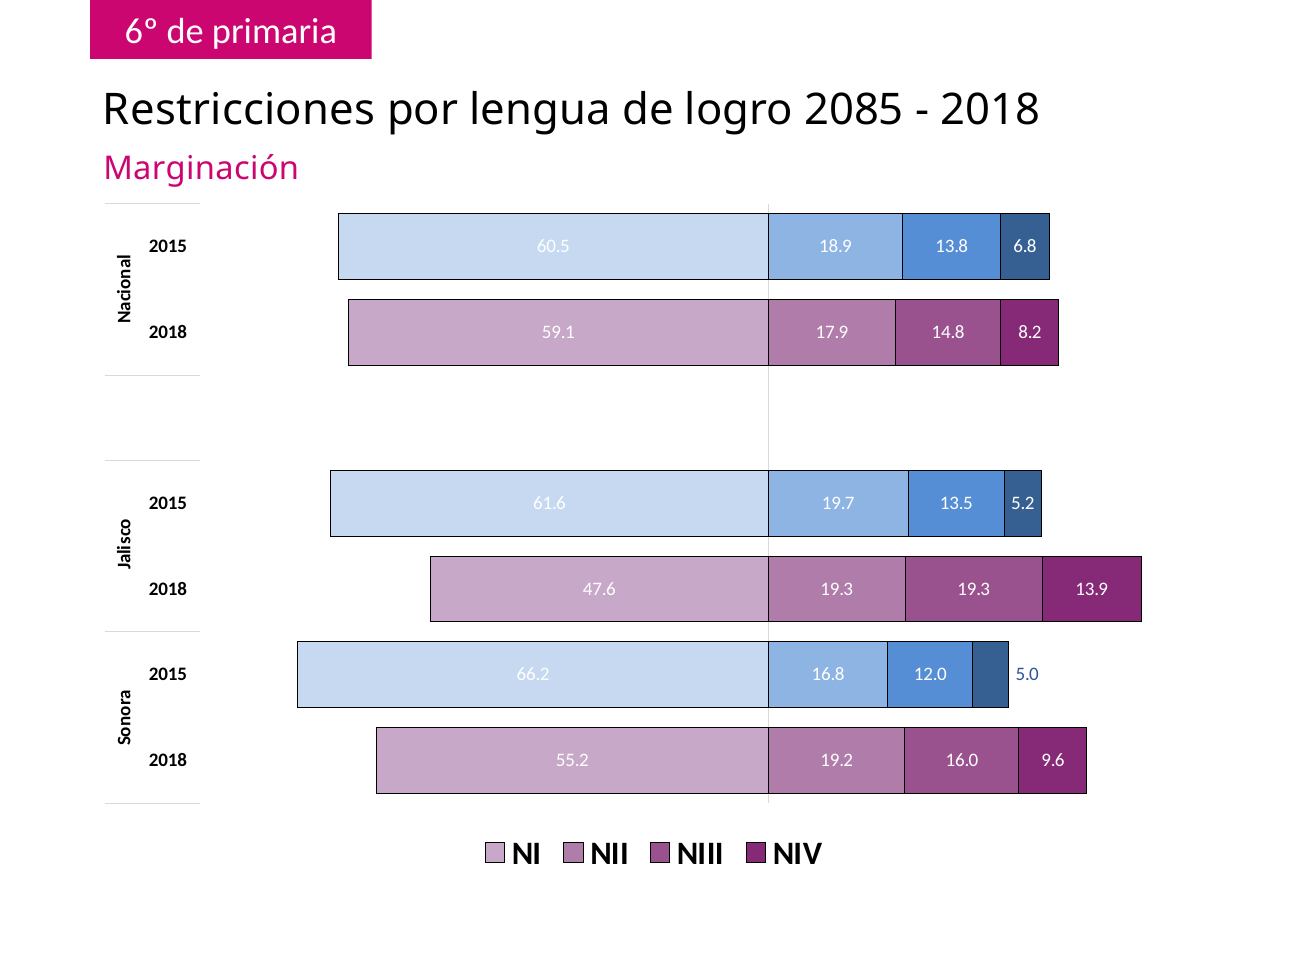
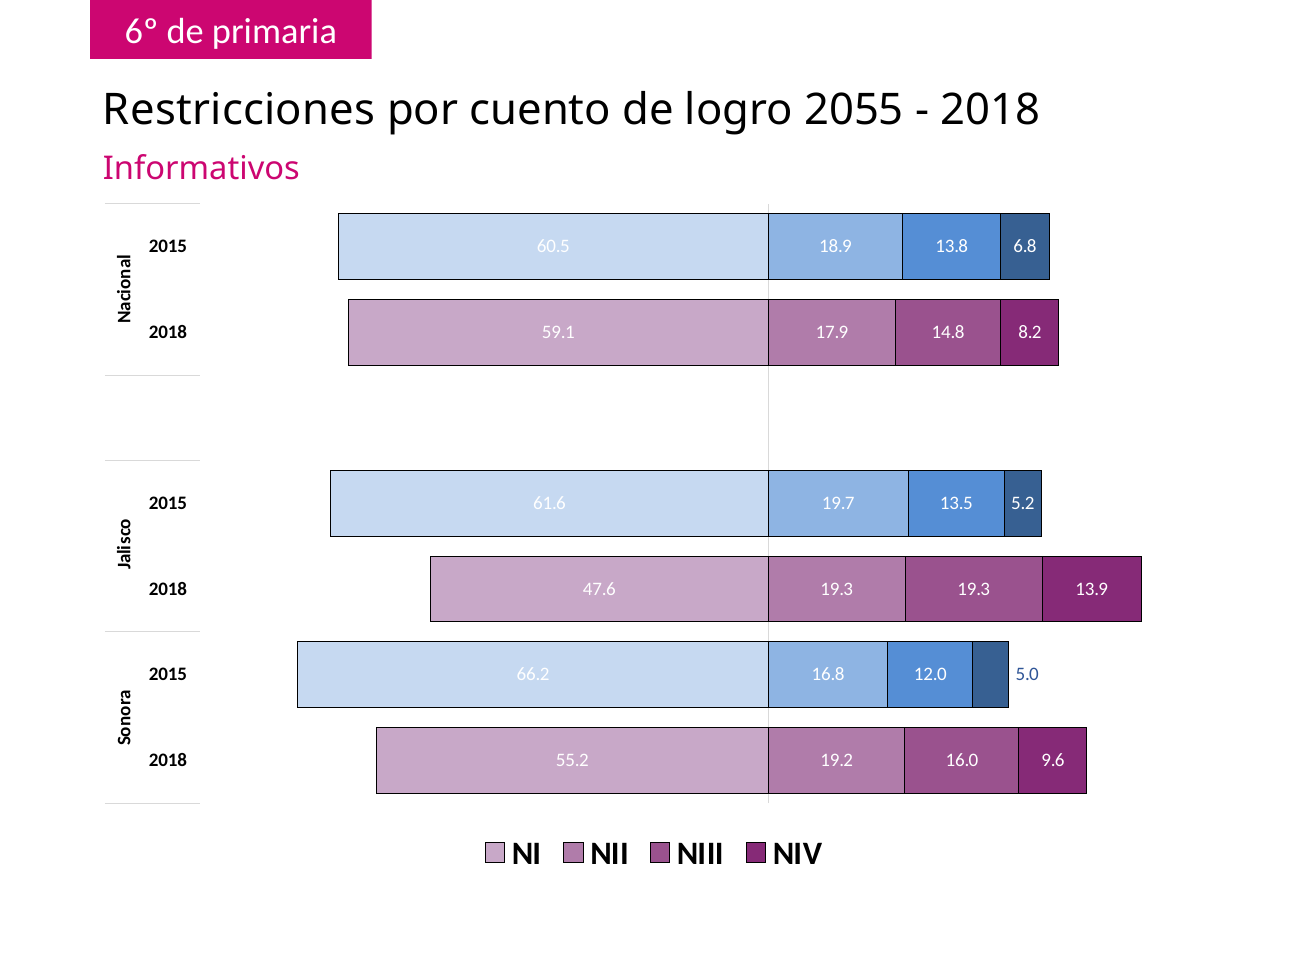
lengua: lengua -> cuento
2085: 2085 -> 2055
Marginación: Marginación -> Informativos
